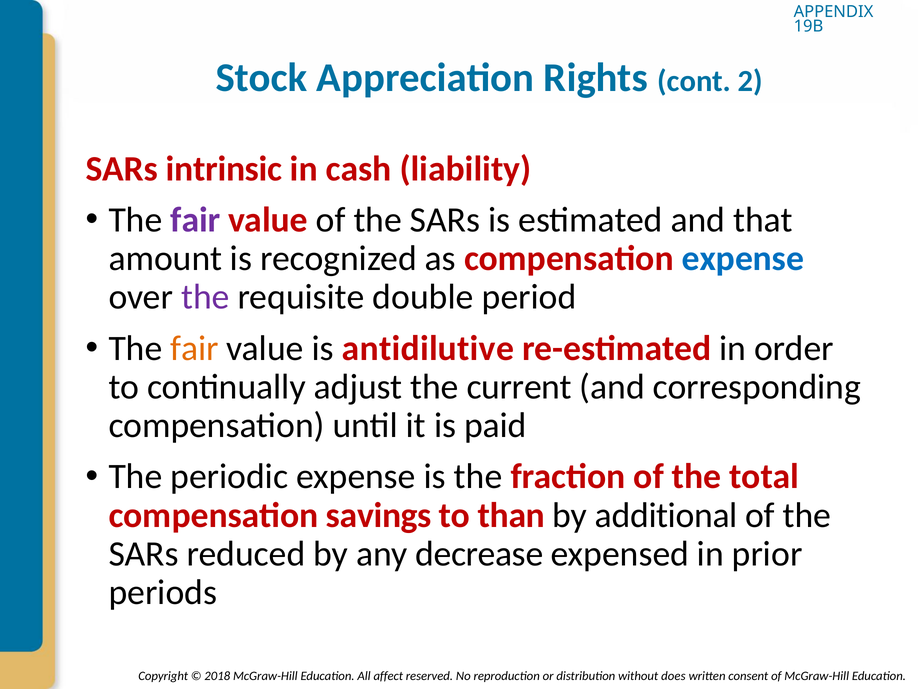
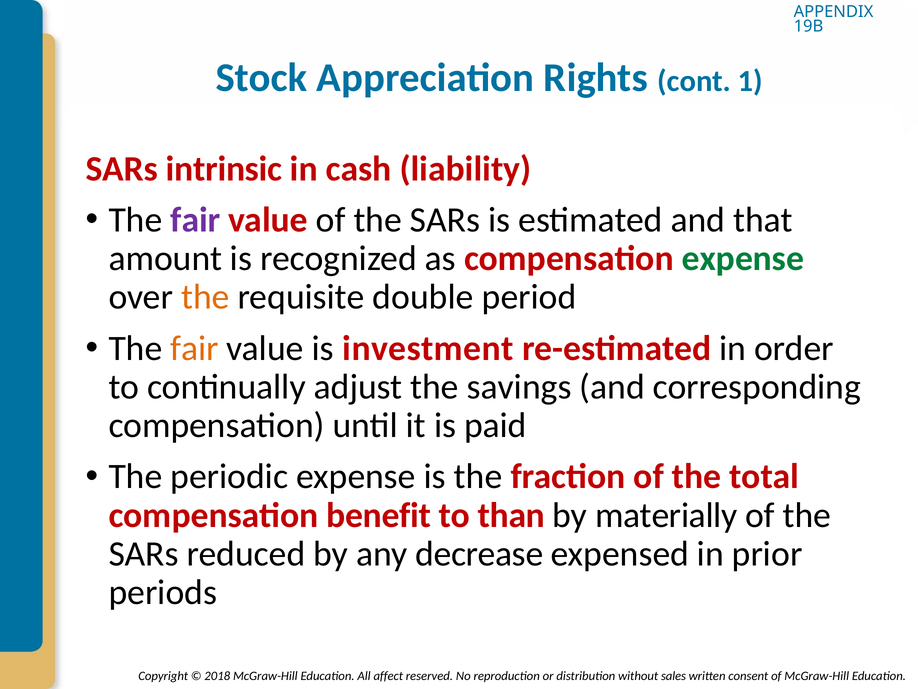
2: 2 -> 1
expense at (743, 258) colour: blue -> green
the at (205, 297) colour: purple -> orange
antidilutive: antidilutive -> investment
current: current -> savings
savings: savings -> benefit
additional: additional -> materially
does: does -> sales
